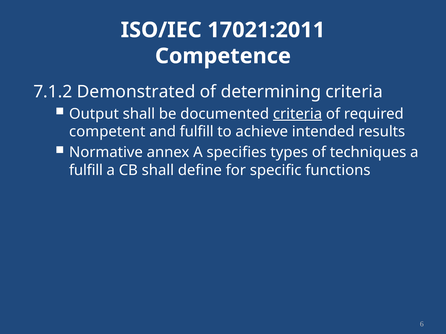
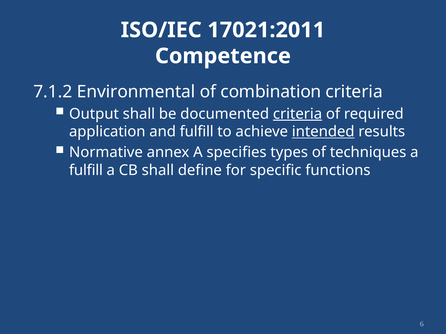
Demonstrated: Demonstrated -> Environmental
determining: determining -> combination
competent: competent -> application
intended underline: none -> present
